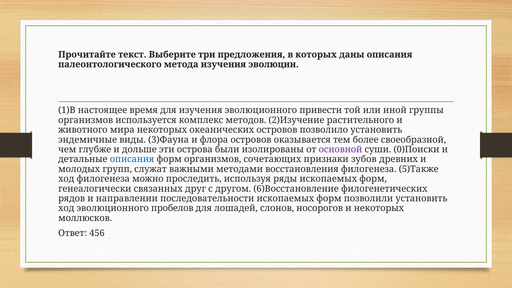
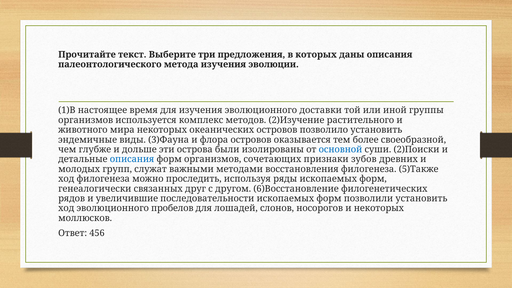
привести: привести -> доставки
основной colour: purple -> blue
0)Поиски: 0)Поиски -> 2)Поиски
направлении: направлении -> увеличившие
